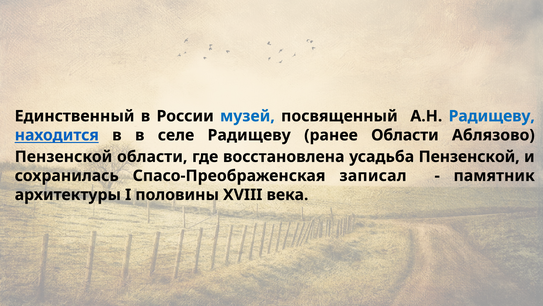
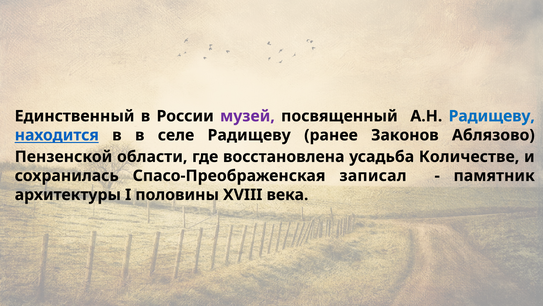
музей colour: blue -> purple
ранее Области: Области -> Законов
усадьба Пензенской: Пензенской -> Количестве
